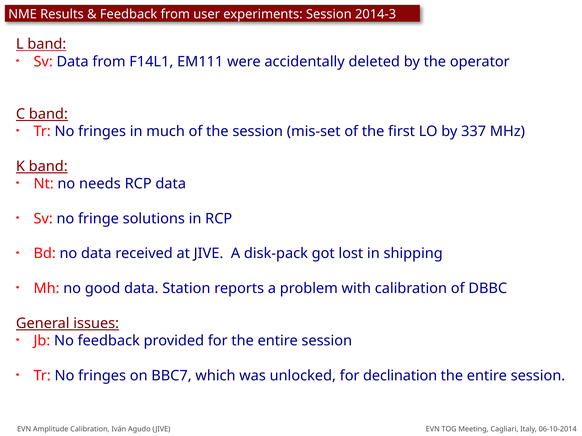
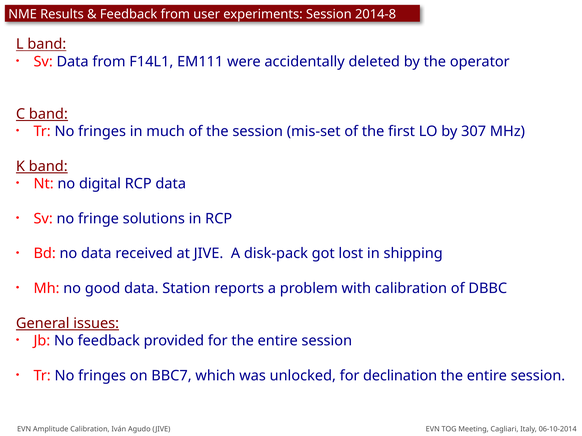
2014-3: 2014-3 -> 2014-8
337: 337 -> 307
needs: needs -> digital
